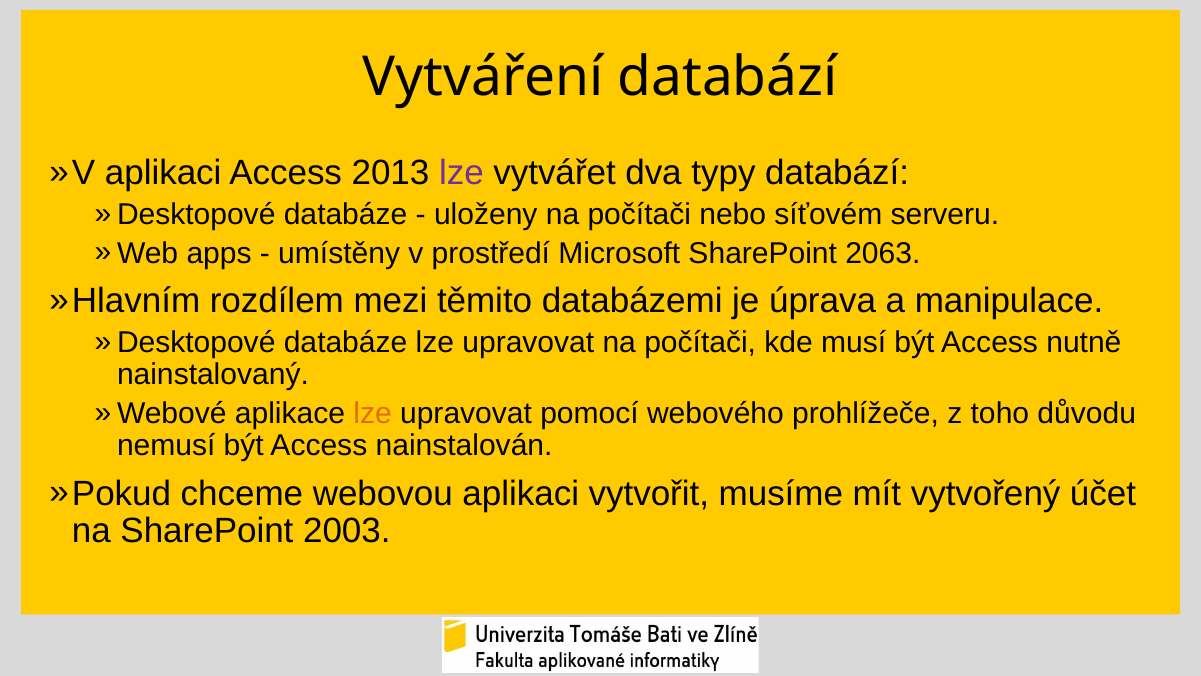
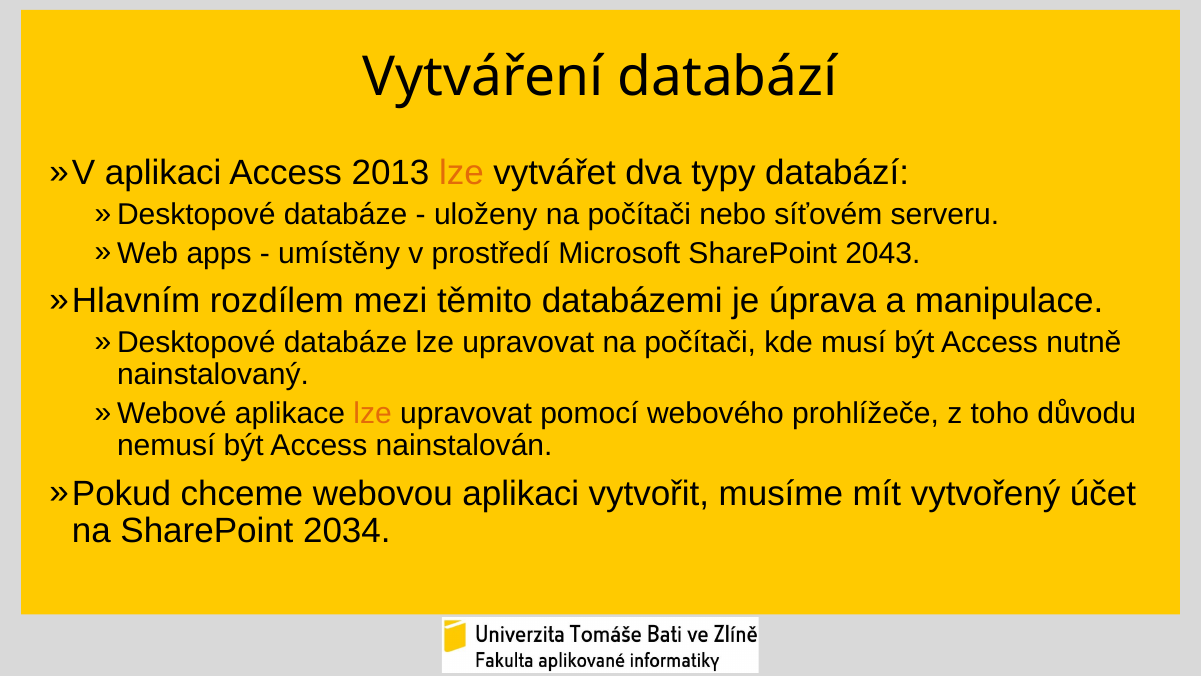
lze at (461, 173) colour: purple -> orange
2063: 2063 -> 2043
2003: 2003 -> 2034
